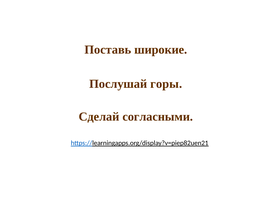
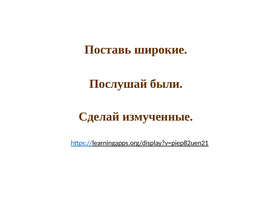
горы: горы -> были
согласными: согласными -> измученные
